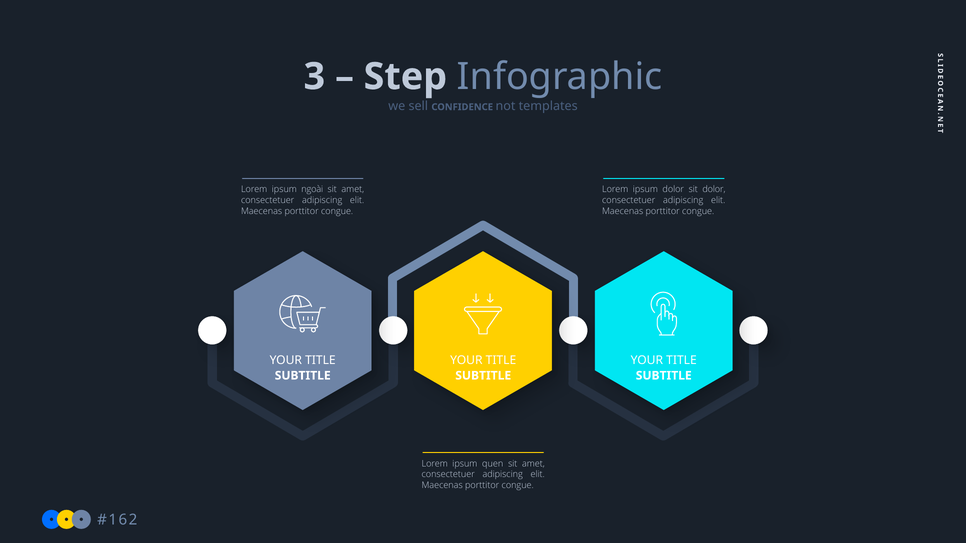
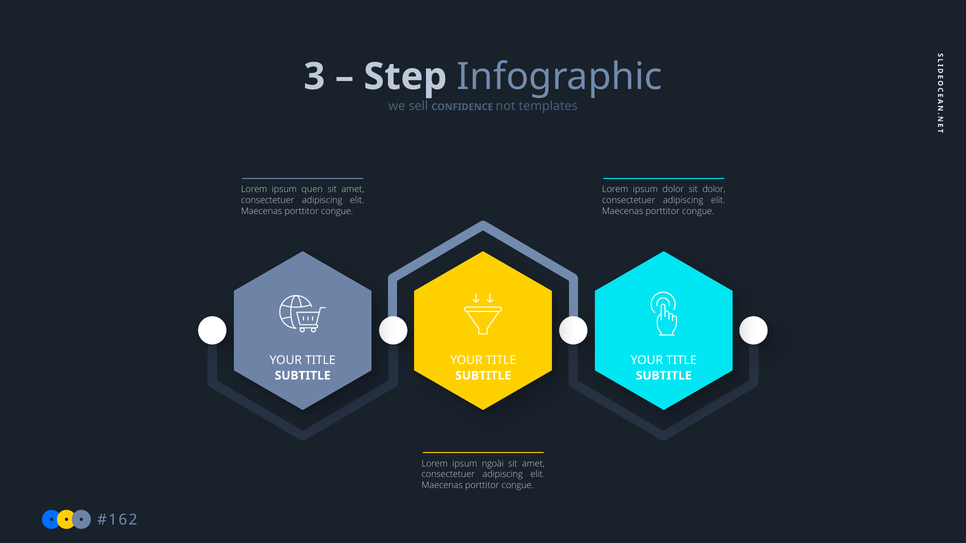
ngoài: ngoài -> quen
quen: quen -> ngoài
